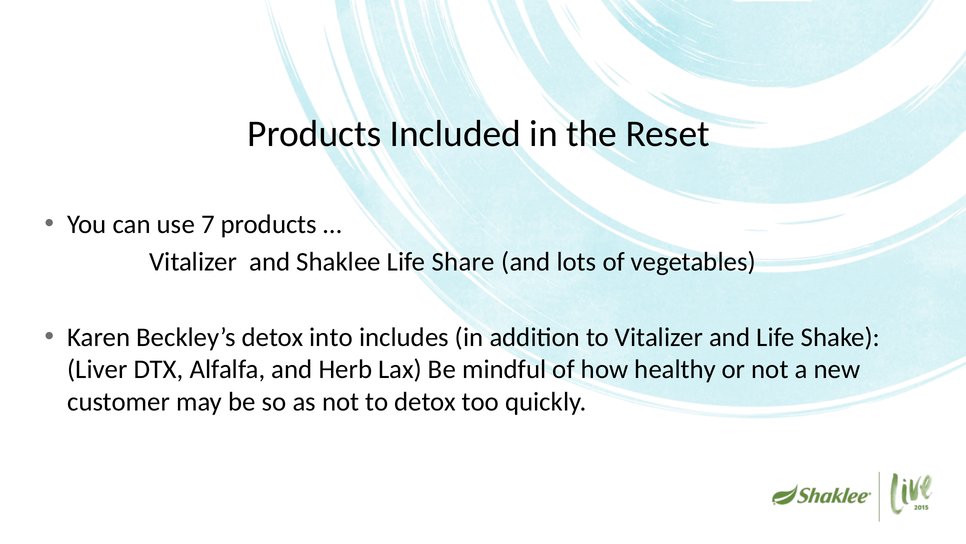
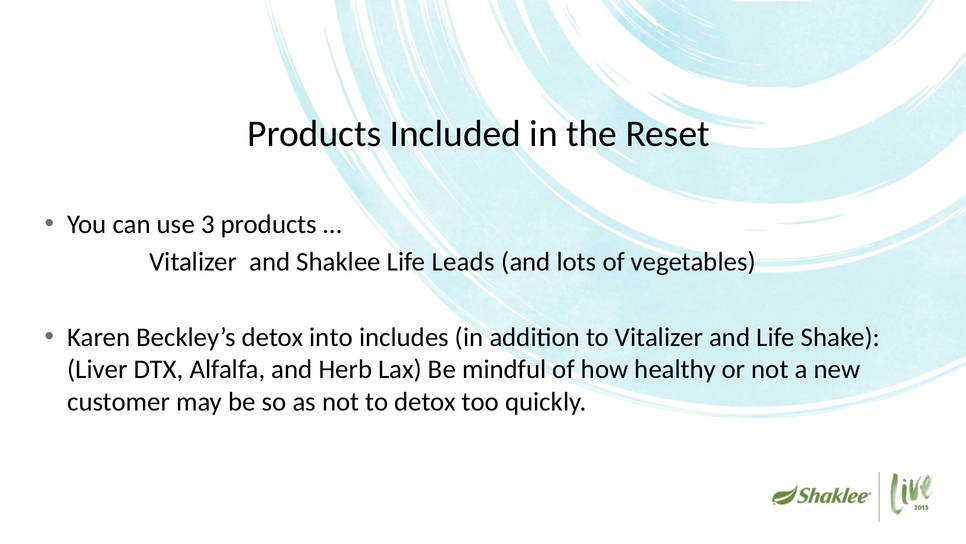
7: 7 -> 3
Share: Share -> Leads
